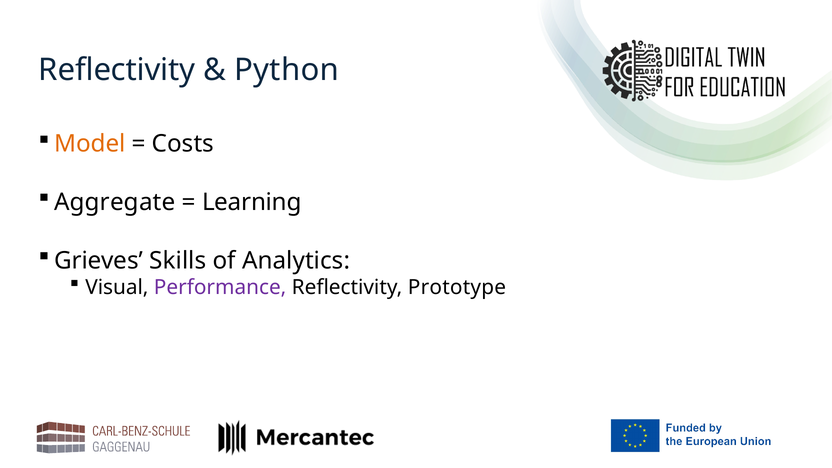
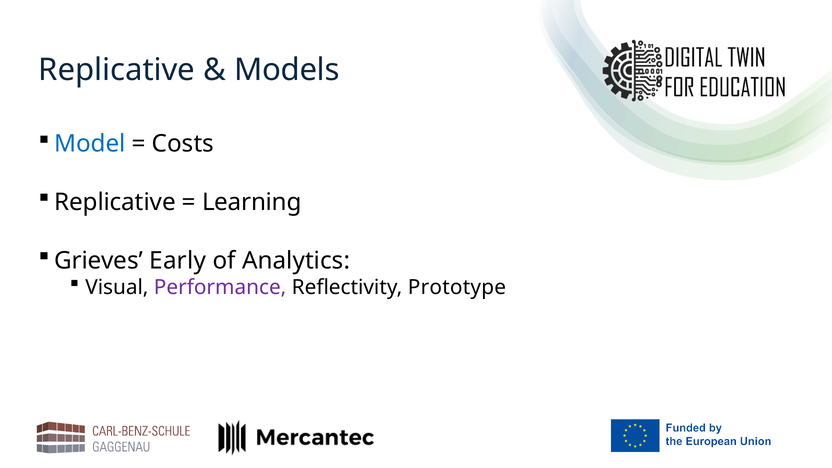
Reflectivity at (117, 70): Reflectivity -> Replicative
Python: Python -> Models
Model colour: orange -> blue
Aggregate at (115, 202): Aggregate -> Replicative
Skills: Skills -> Early
